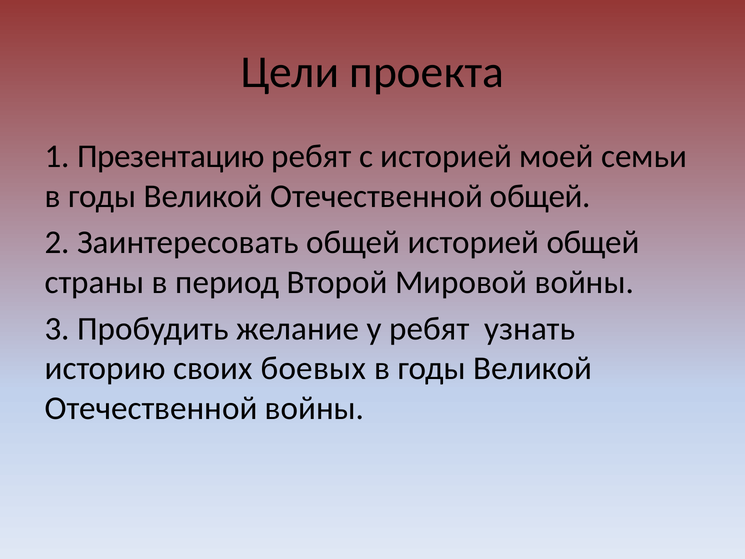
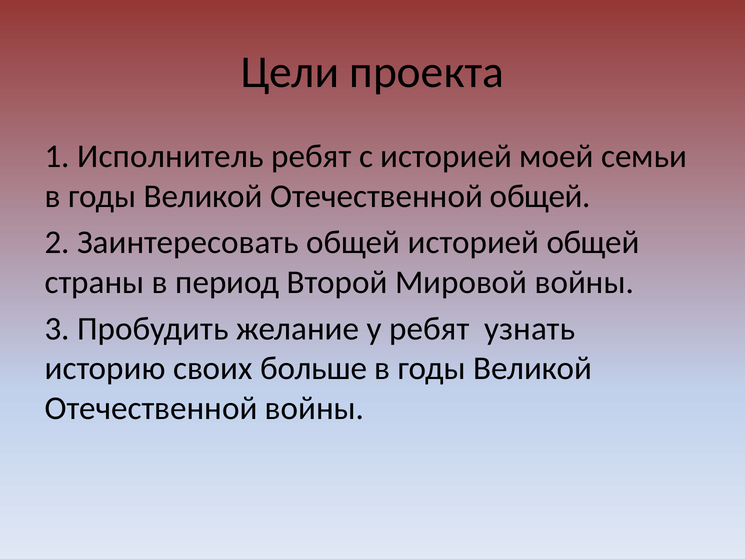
Презентацию: Презентацию -> Исполнитель
боевых: боевых -> больше
